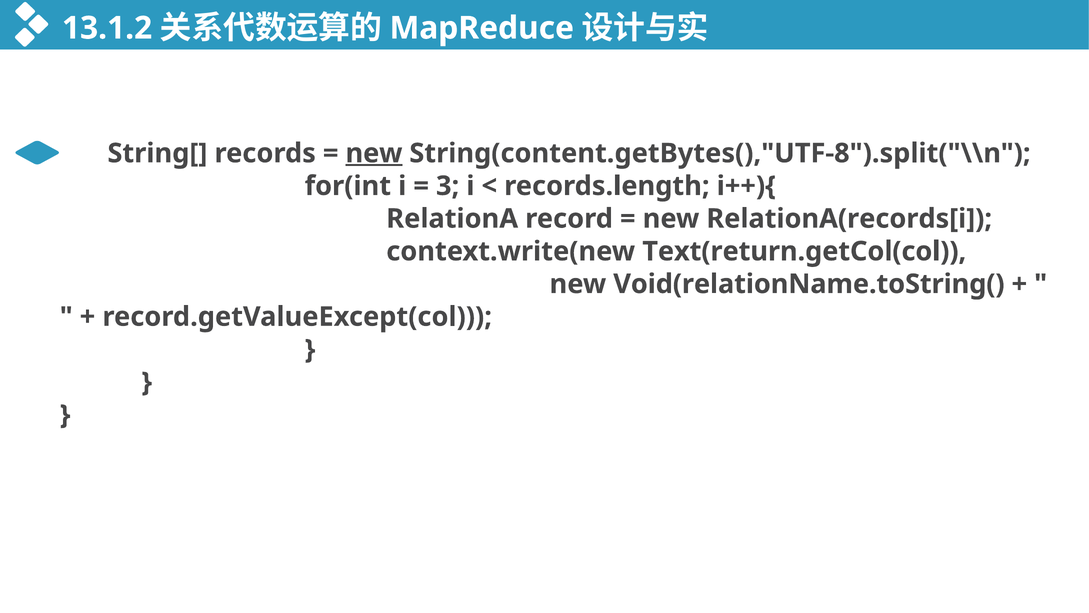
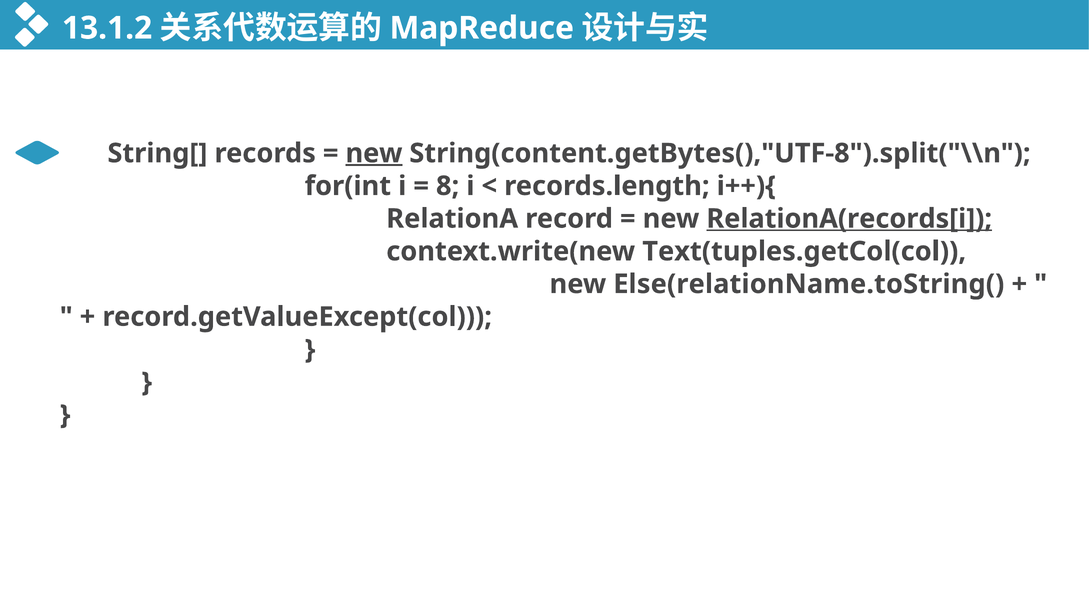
3: 3 -> 8
RelationA(records[i underline: none -> present
Text(return.getCol(col: Text(return.getCol(col -> Text(tuples.getCol(col
Void(relationName.toString(: Void(relationName.toString( -> Else(relationName.toString(
